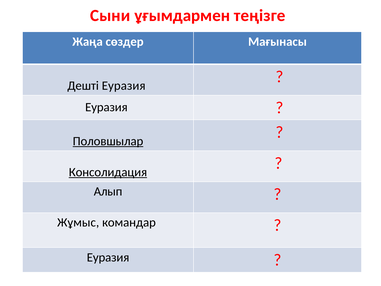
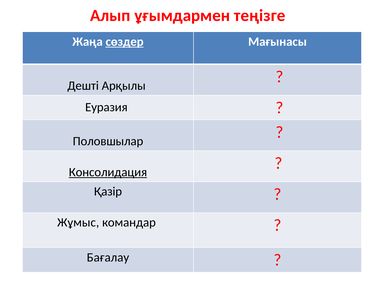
Сыни: Сыни -> Алып
сөздер underline: none -> present
Дешті Еуразия: Еуразия -> Арқылы
Половшылар underline: present -> none
Алып: Алып -> Қазір
Еуразия at (108, 257): Еуразия -> Бағалау
